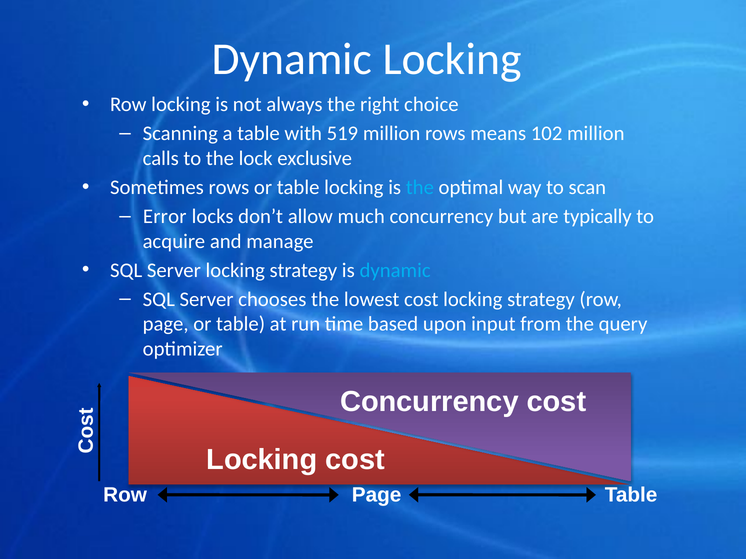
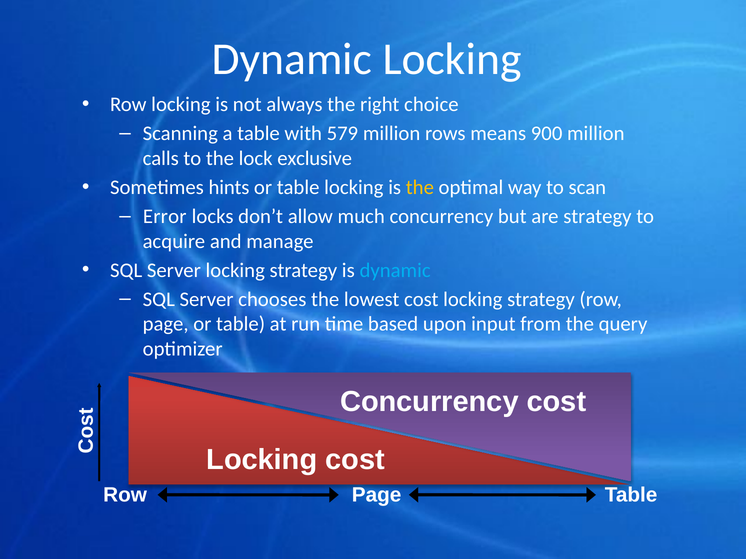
519: 519 -> 579
102: 102 -> 900
Sometimes rows: rows -> hints
the at (420, 188) colour: light blue -> yellow
are typically: typically -> strategy
